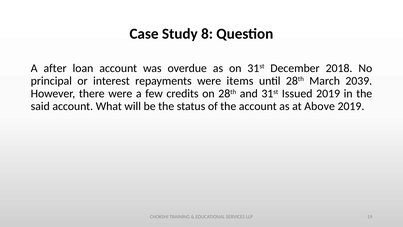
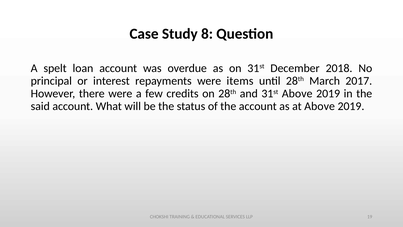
after: after -> spelt
2039: 2039 -> 2017
31st Issued: Issued -> Above
